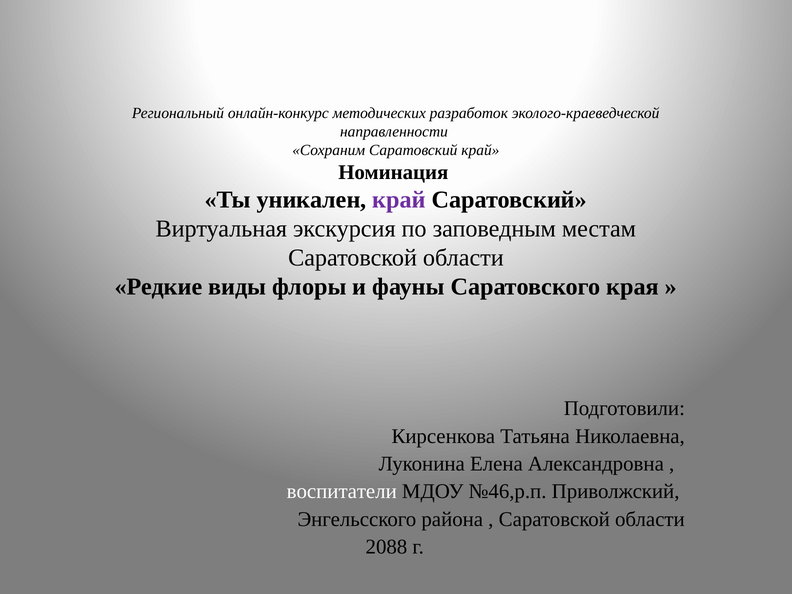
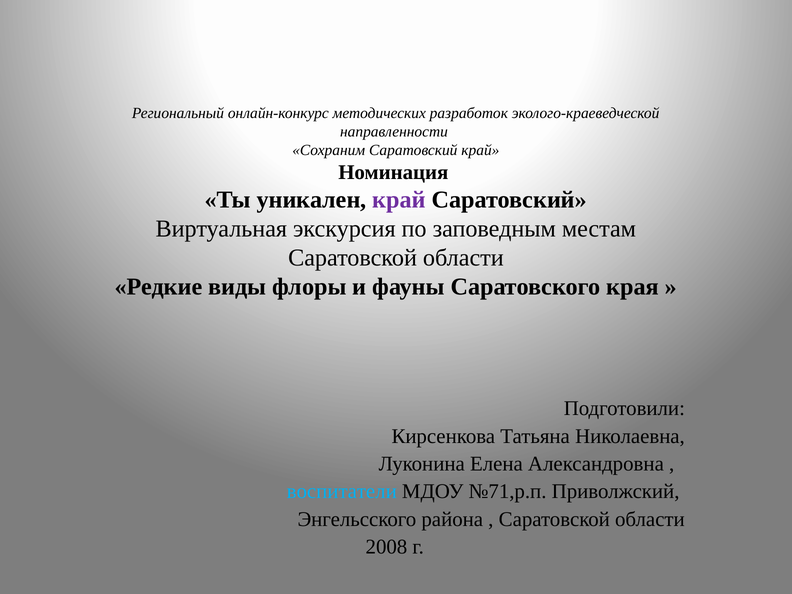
воспитатели colour: white -> light blue
№46,р.п: №46,р.п -> №71,р.п
2088: 2088 -> 2008
